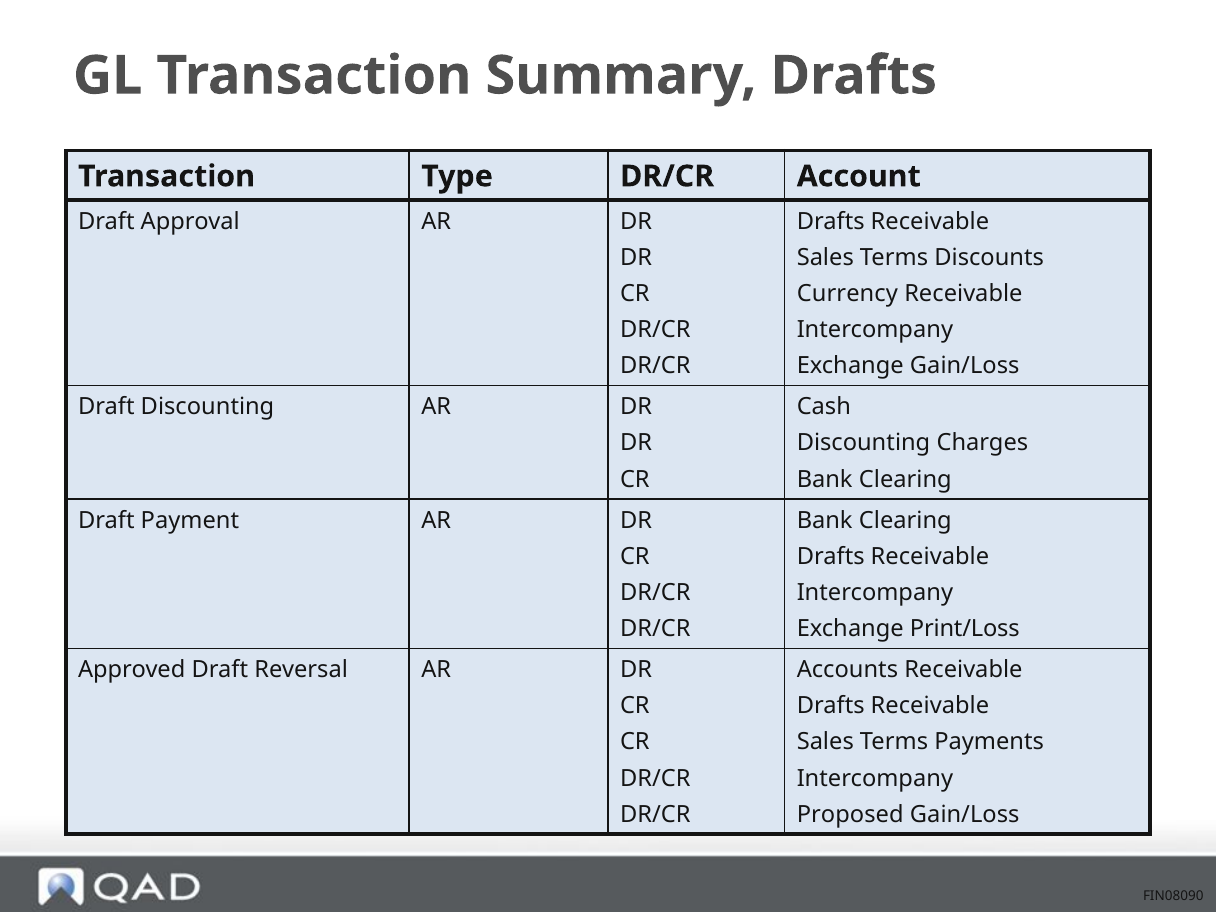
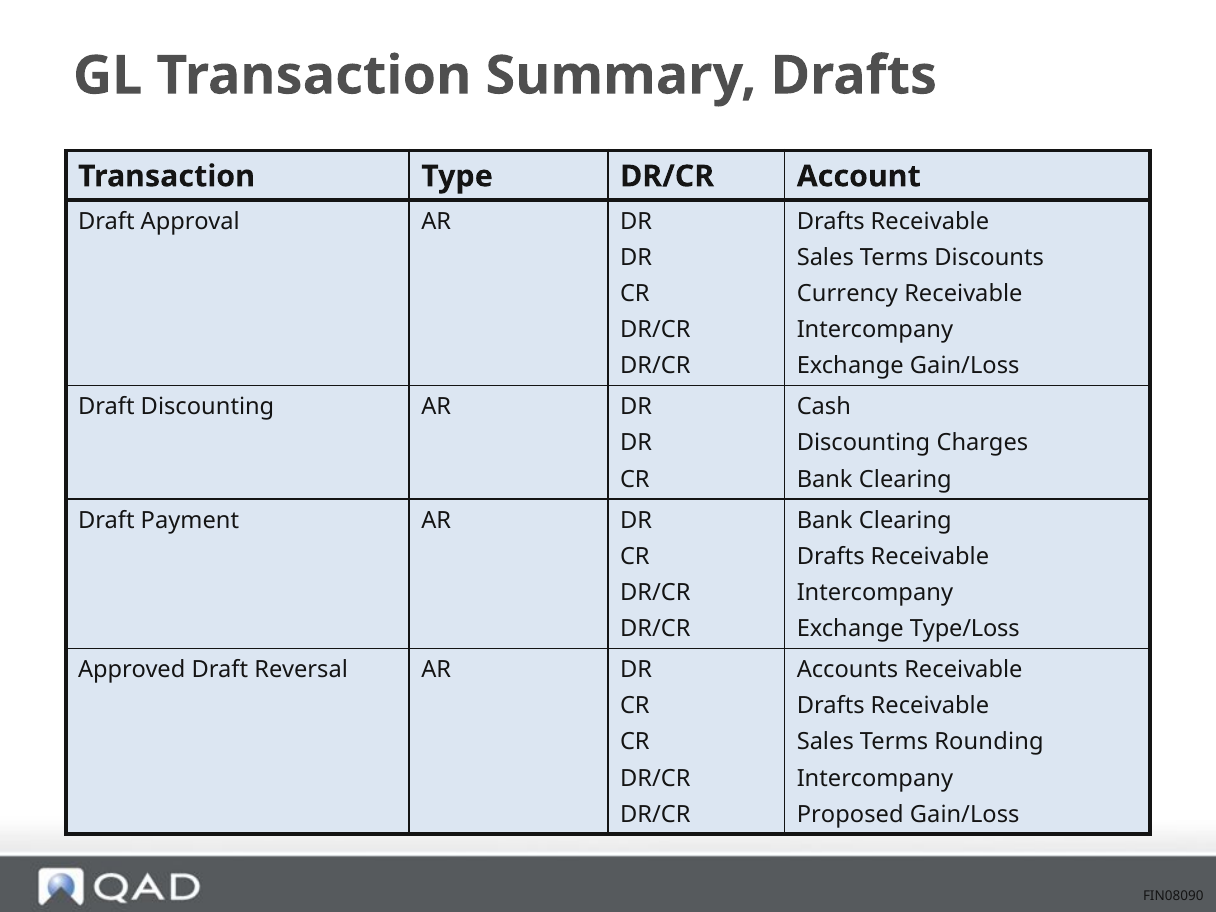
Print/Loss: Print/Loss -> Type/Loss
Payments: Payments -> Rounding
